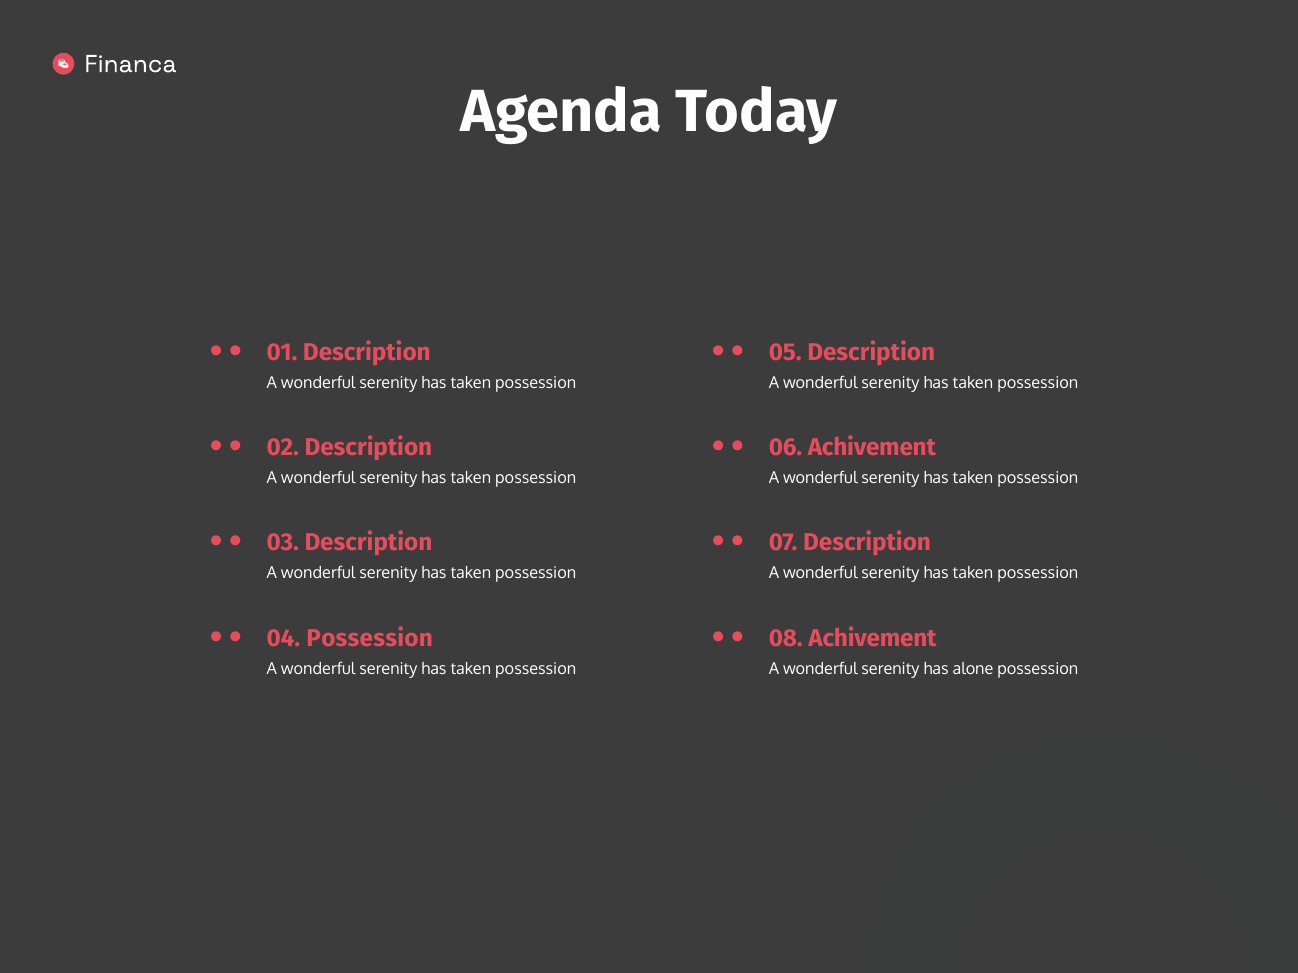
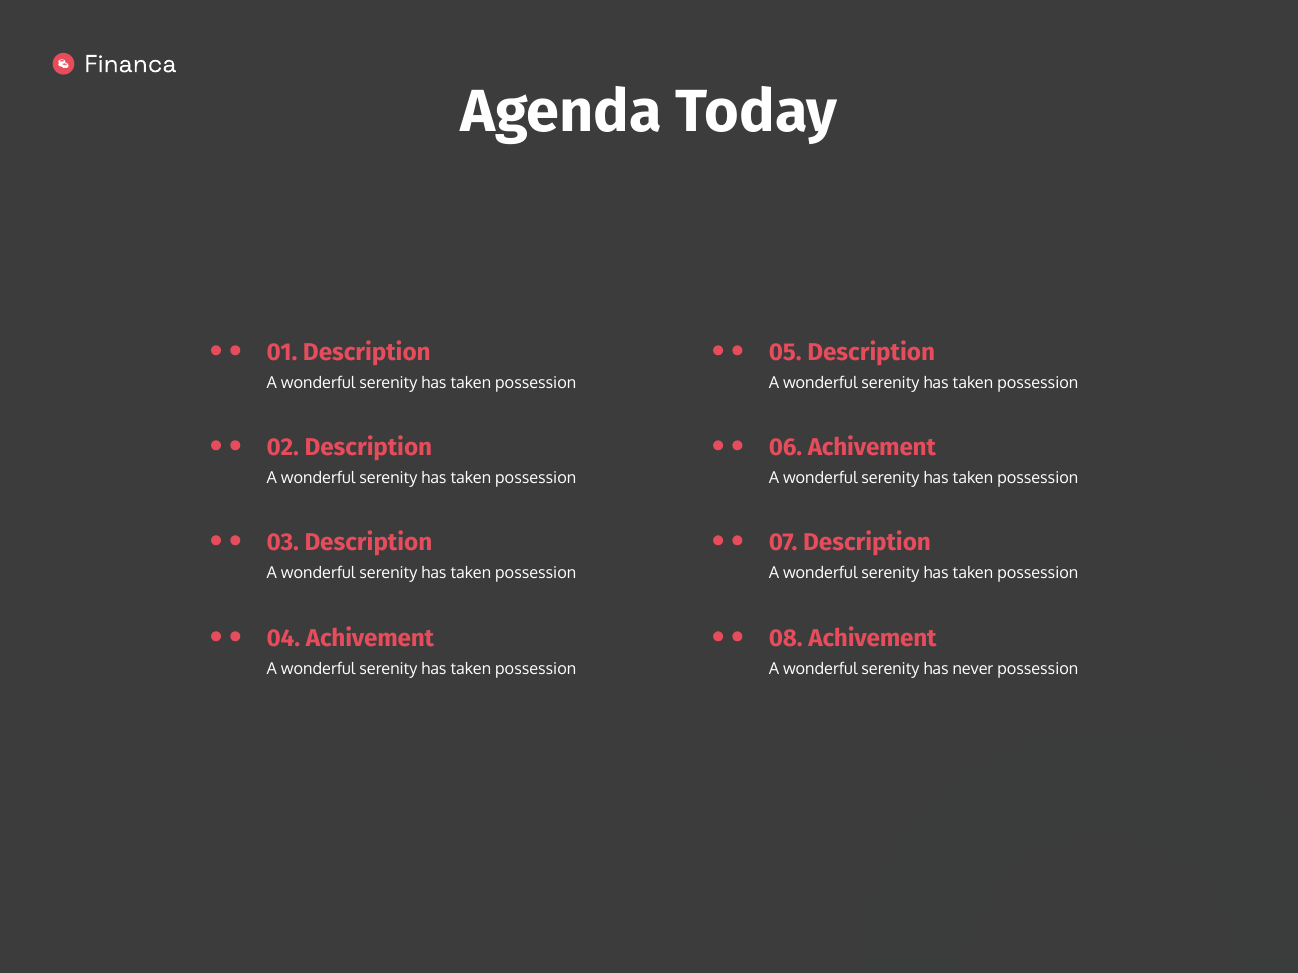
04 Possession: Possession -> Achivement
alone: alone -> never
